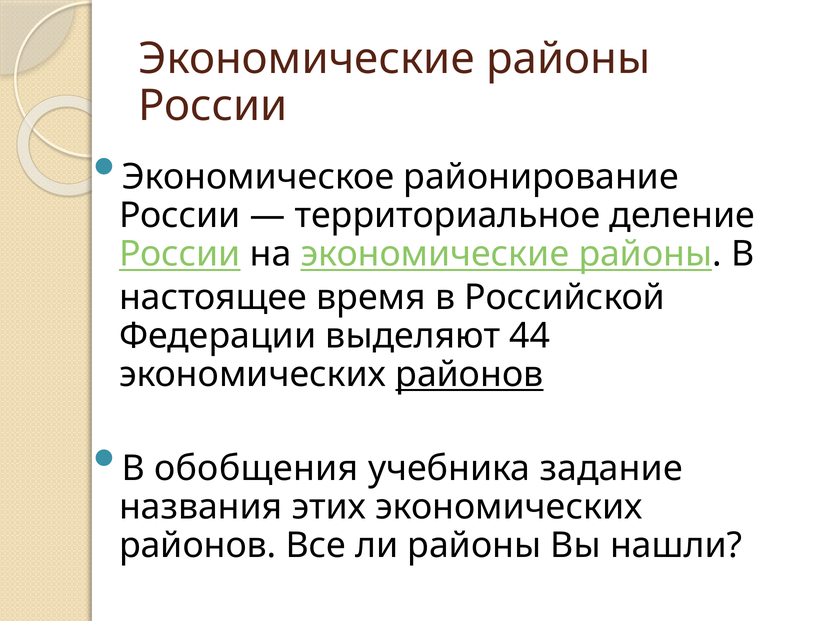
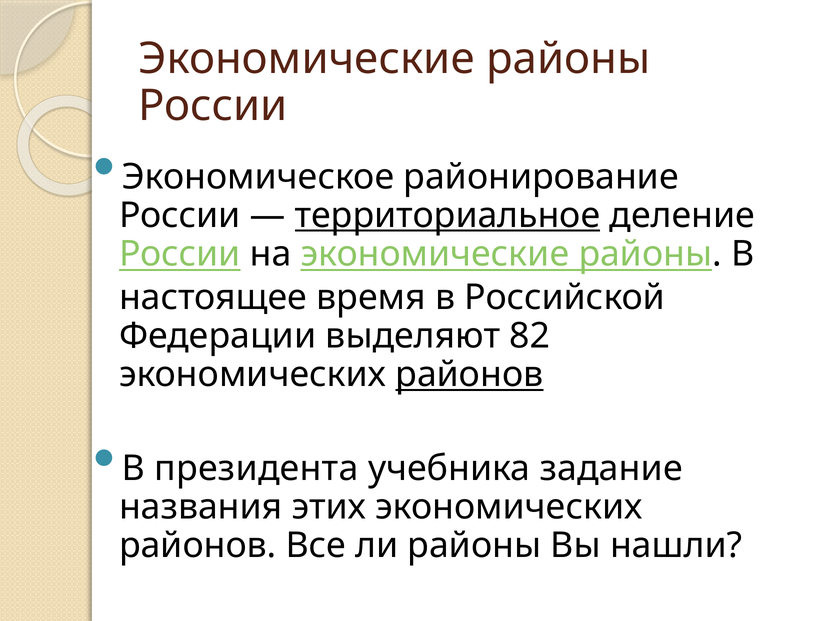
территориальное underline: none -> present
44: 44 -> 82
обобщения: обобщения -> президента
